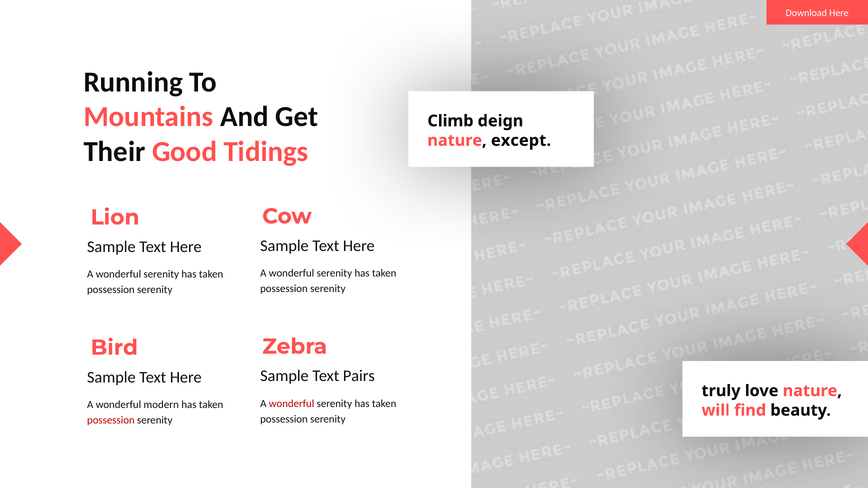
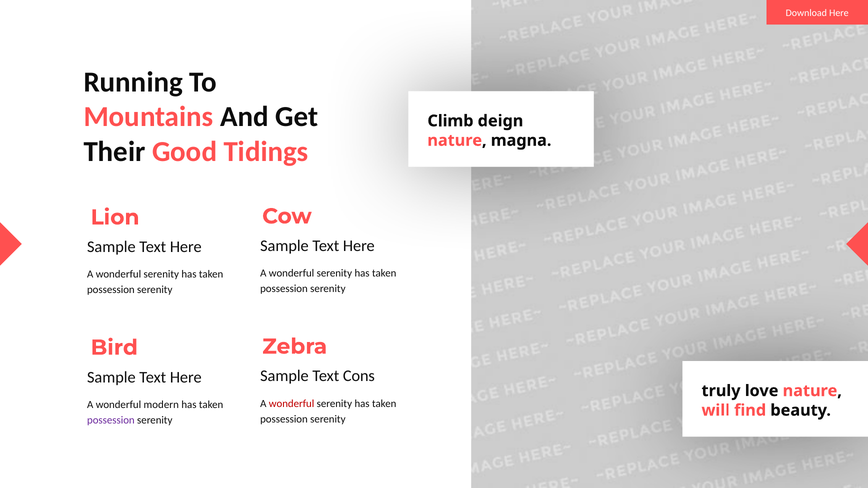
except: except -> magna
Pairs: Pairs -> Cons
possession at (111, 420) colour: red -> purple
